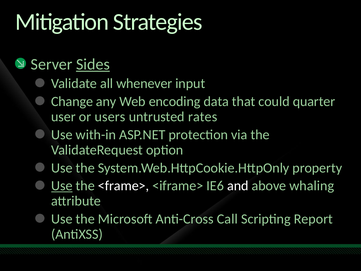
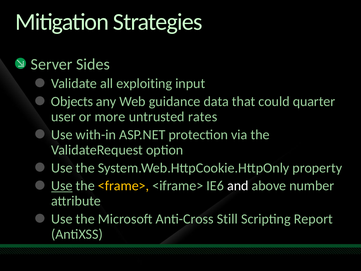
Sides underline: present -> none
whenever: whenever -> exploiting
Change: Change -> Objects
encoding: encoding -> guidance
users: users -> more
<frame> colour: white -> yellow
whaling: whaling -> number
Call: Call -> Still
